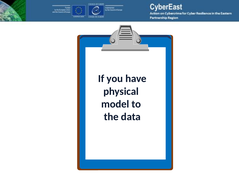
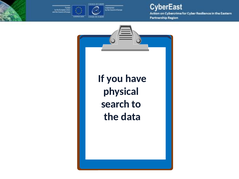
model: model -> search
